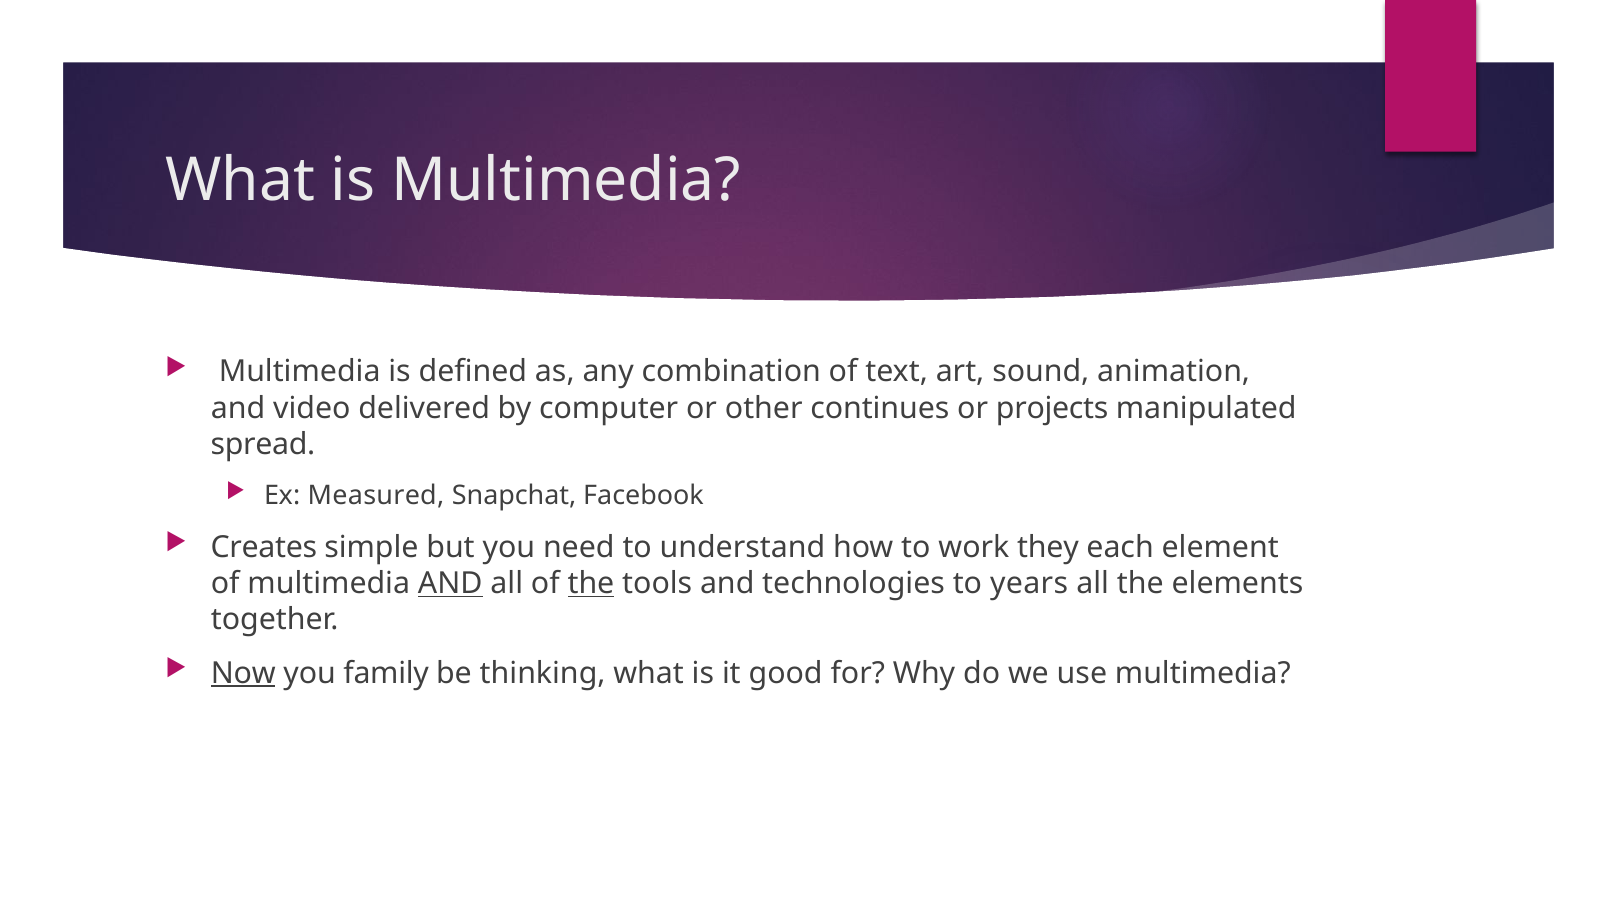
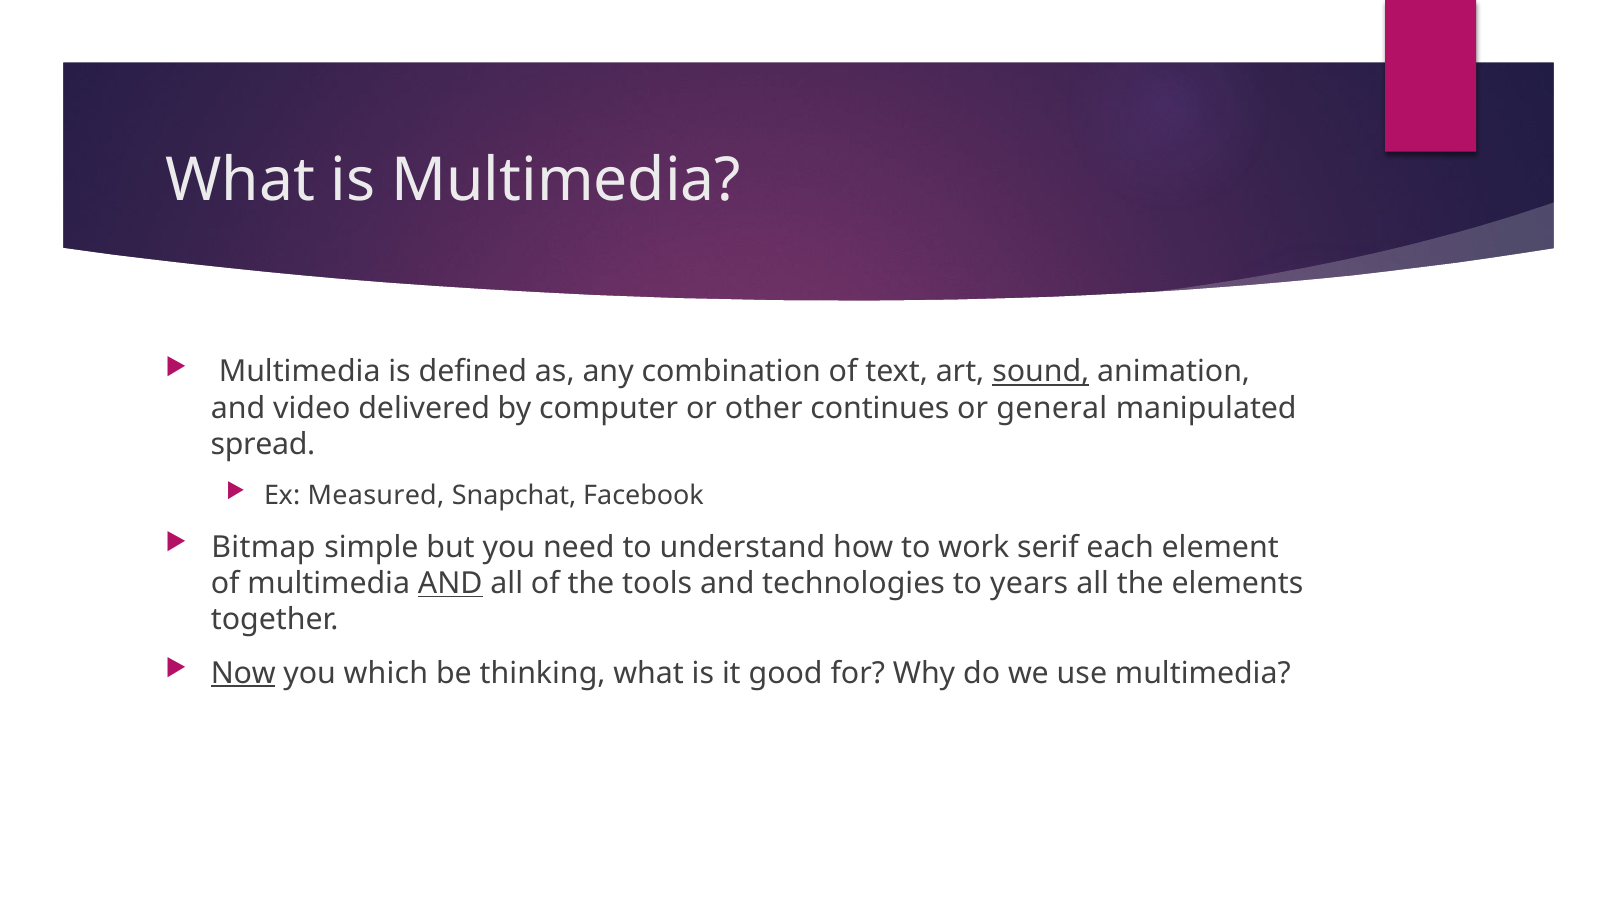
sound underline: none -> present
projects: projects -> general
Creates: Creates -> Bitmap
they: they -> serif
the at (591, 584) underline: present -> none
family: family -> which
